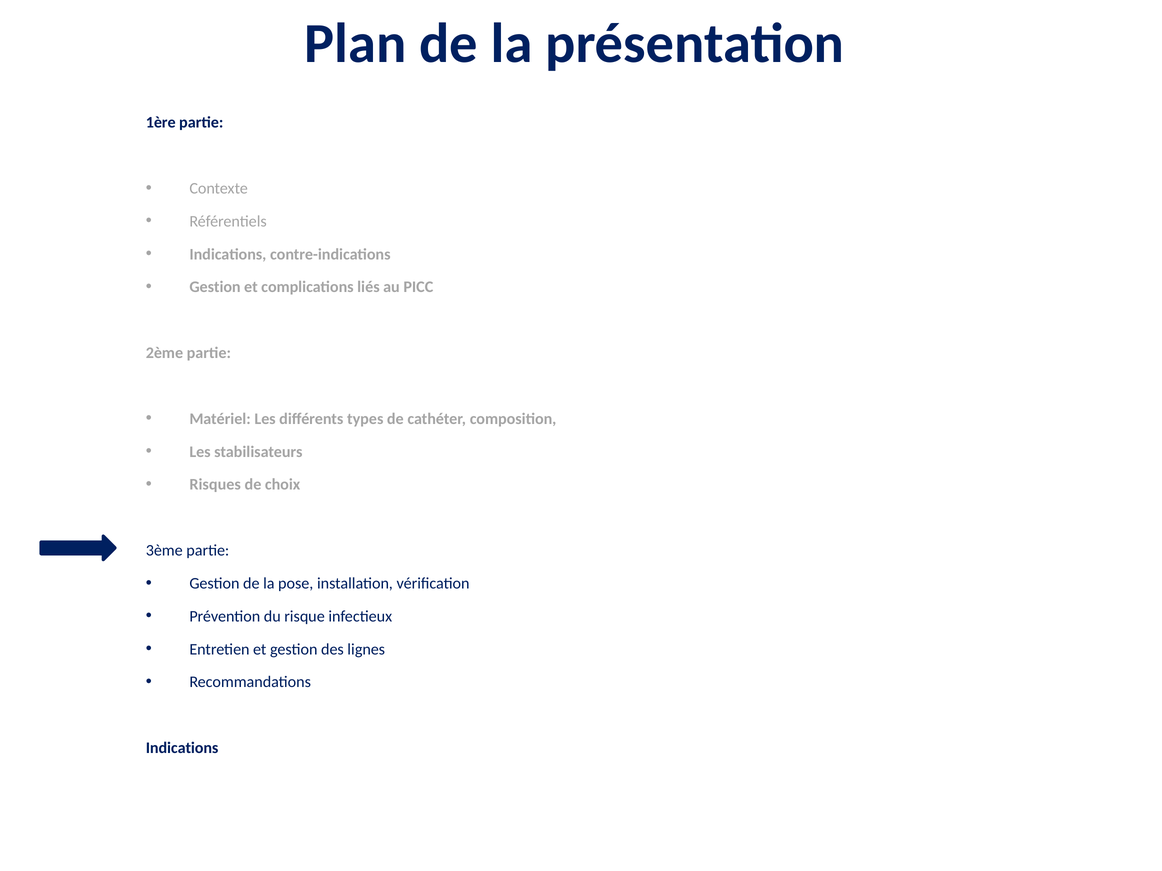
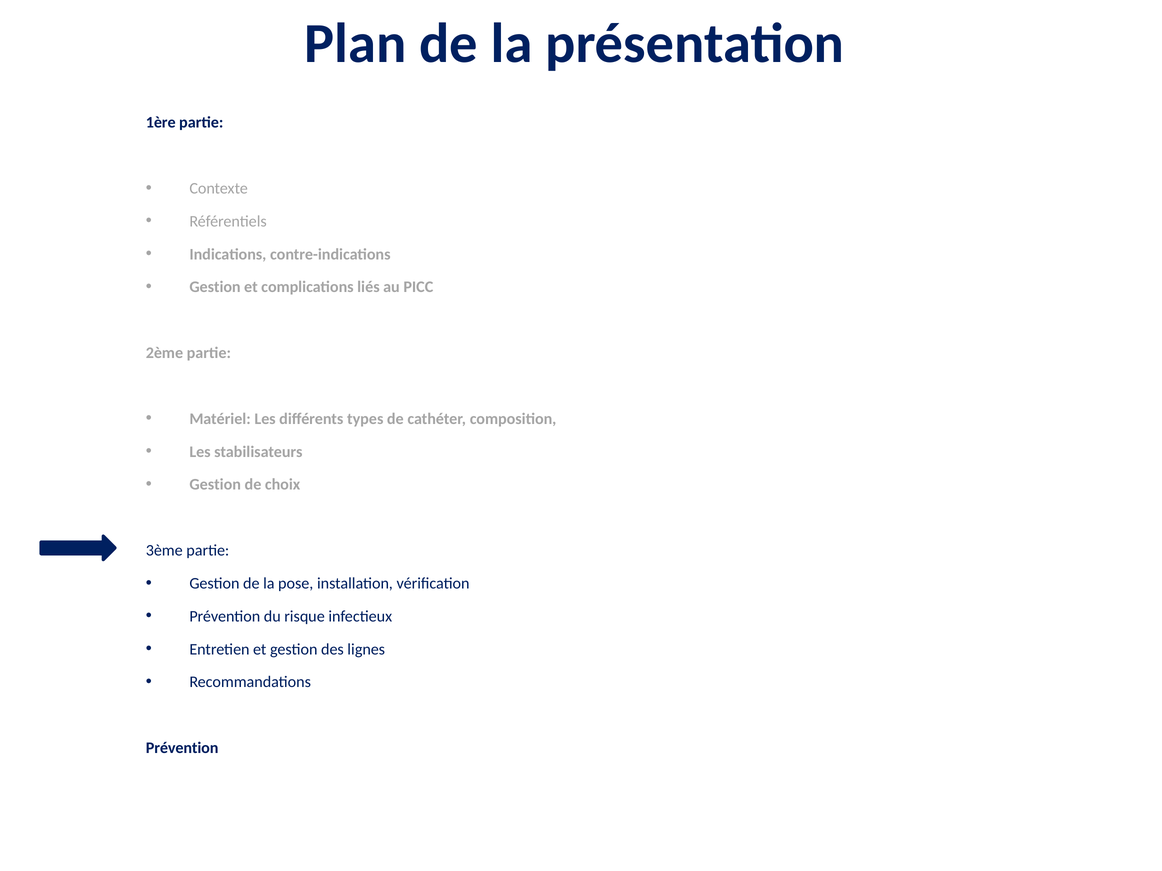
Risques at (215, 485): Risques -> Gestion
Indications at (182, 748): Indications -> Prévention
